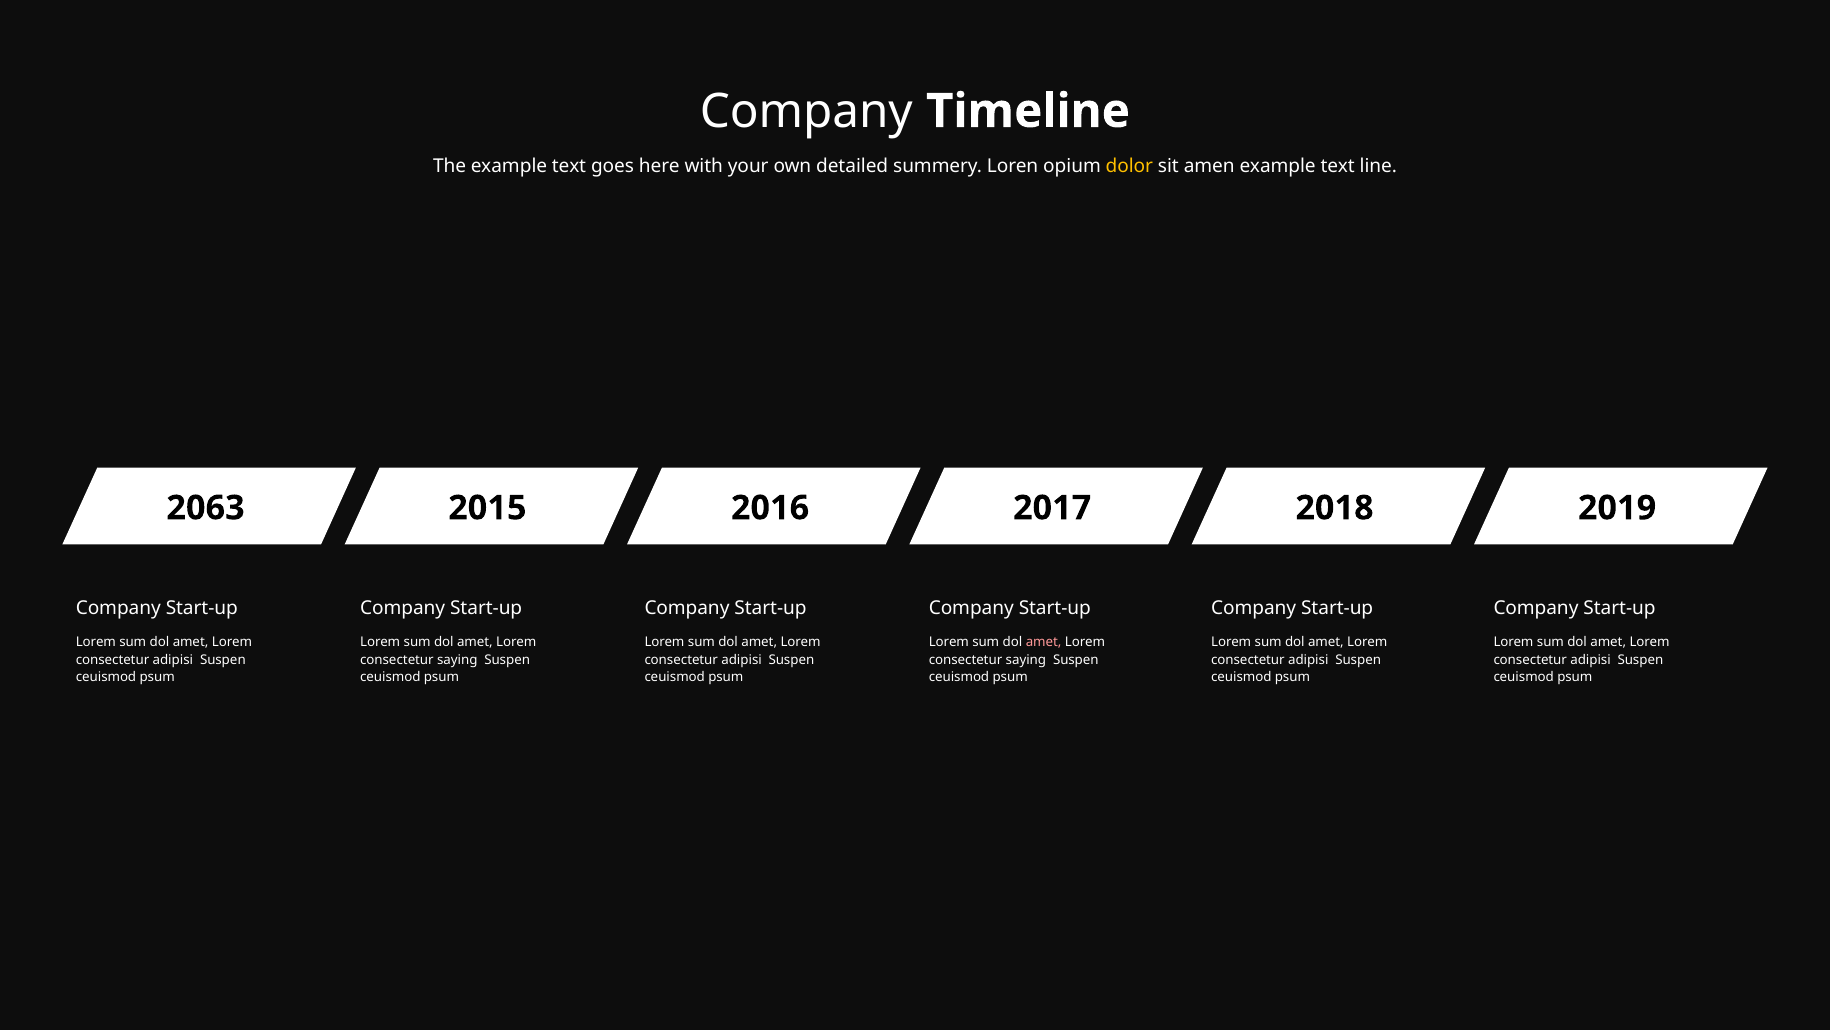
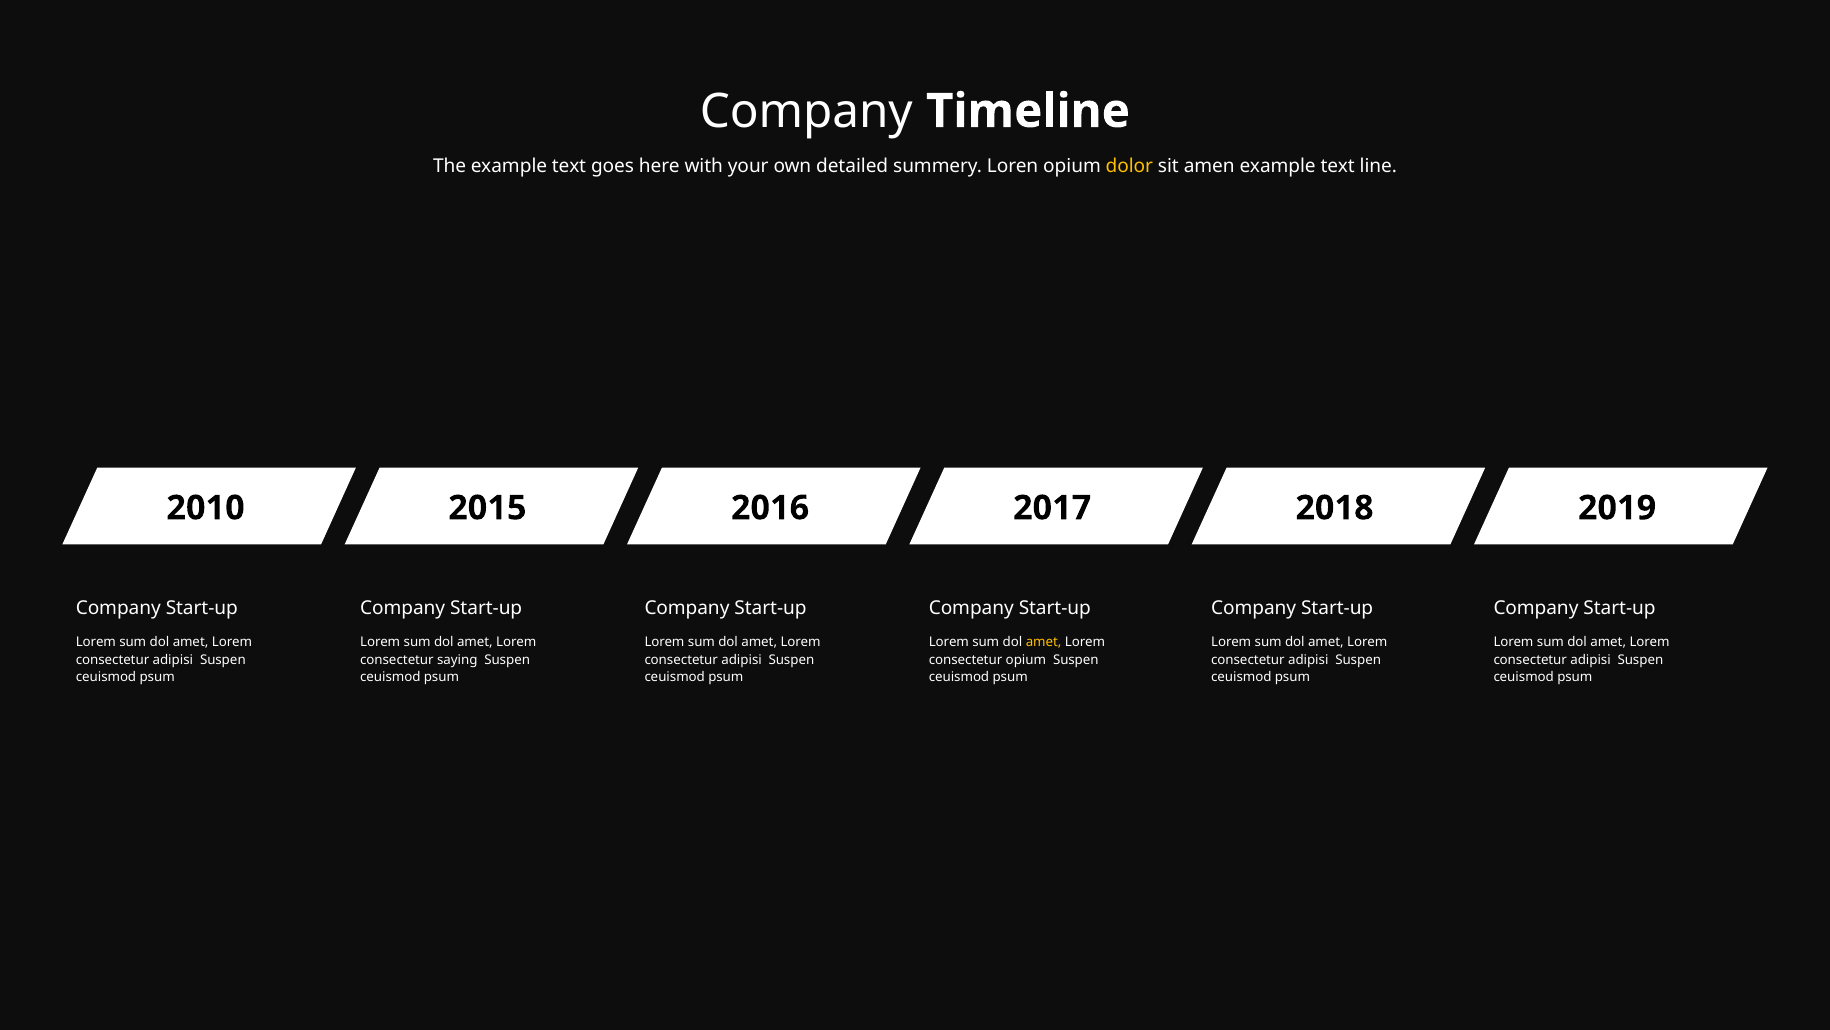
2063: 2063 -> 2010
amet at (1044, 642) colour: pink -> yellow
saying at (1026, 659): saying -> opium
